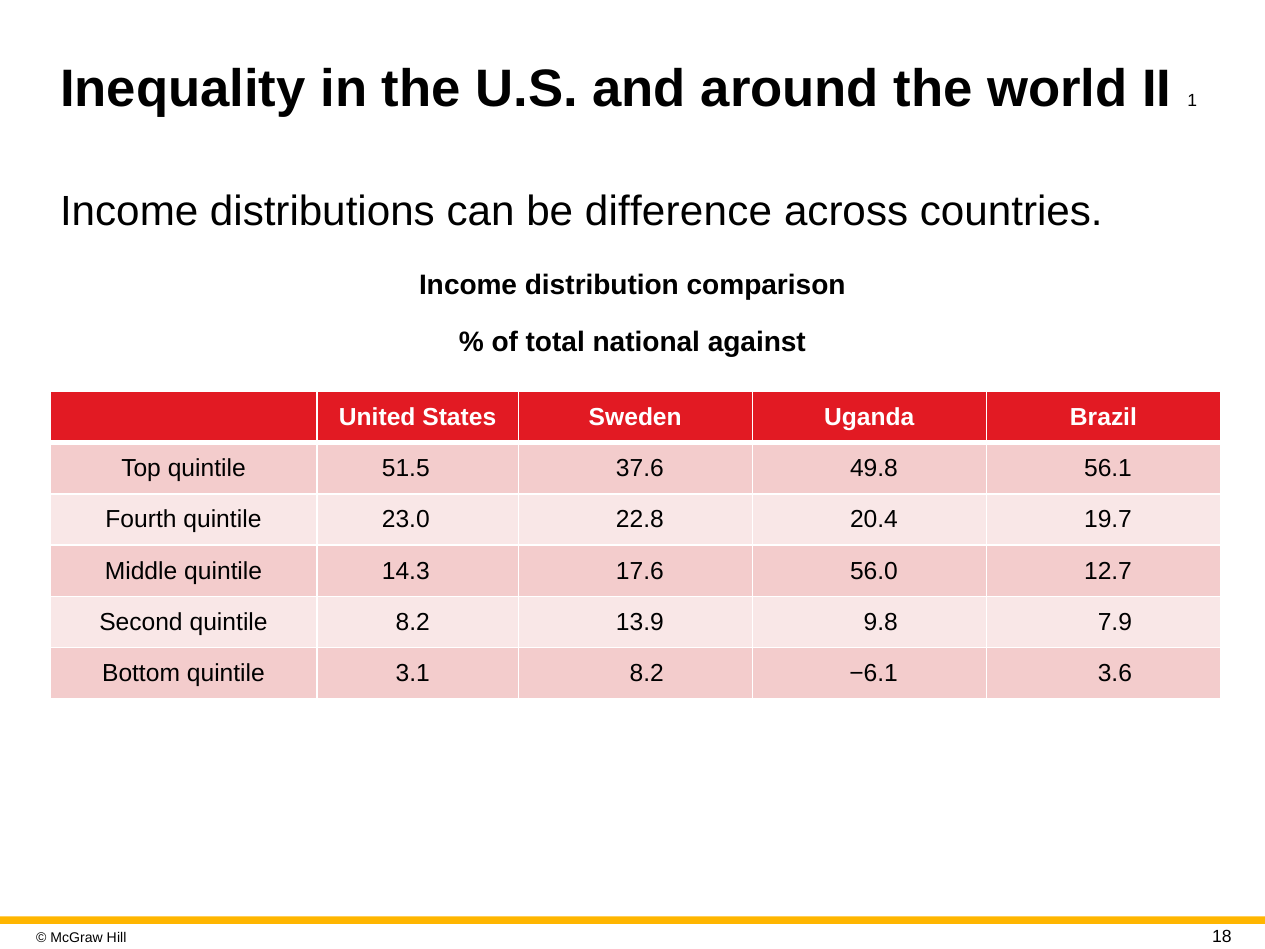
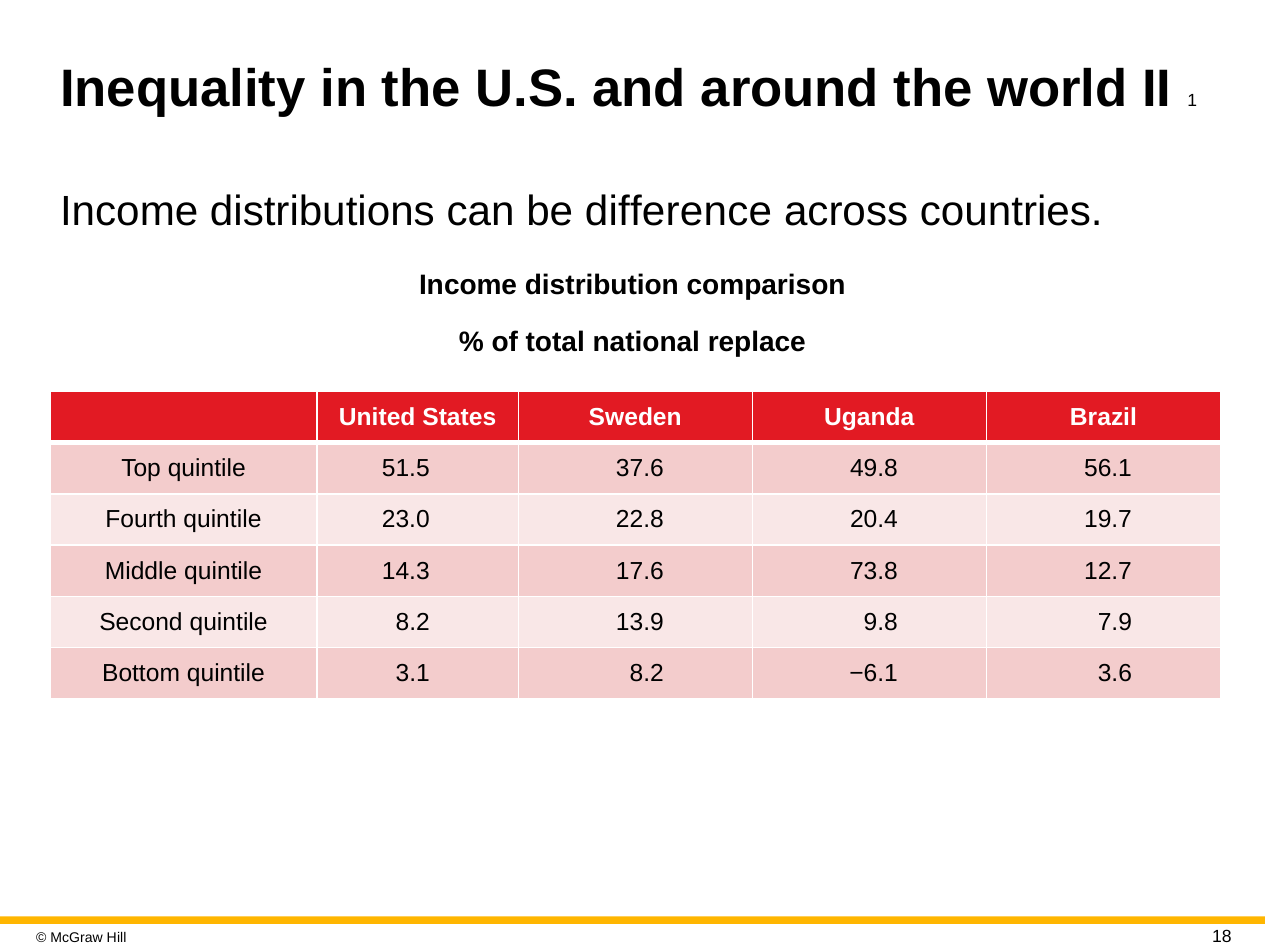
against: against -> replace
56.0: 56.0 -> 73.8
